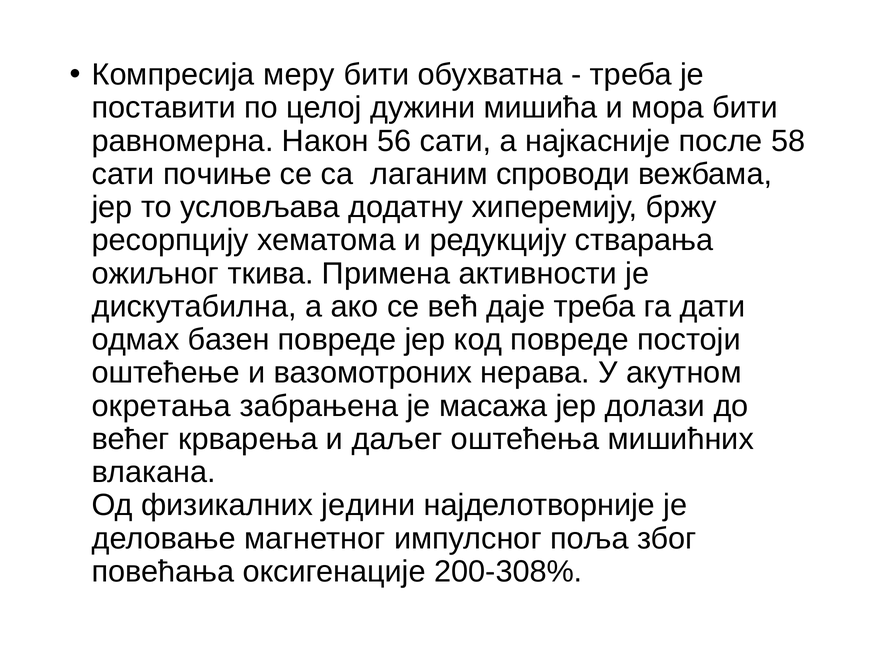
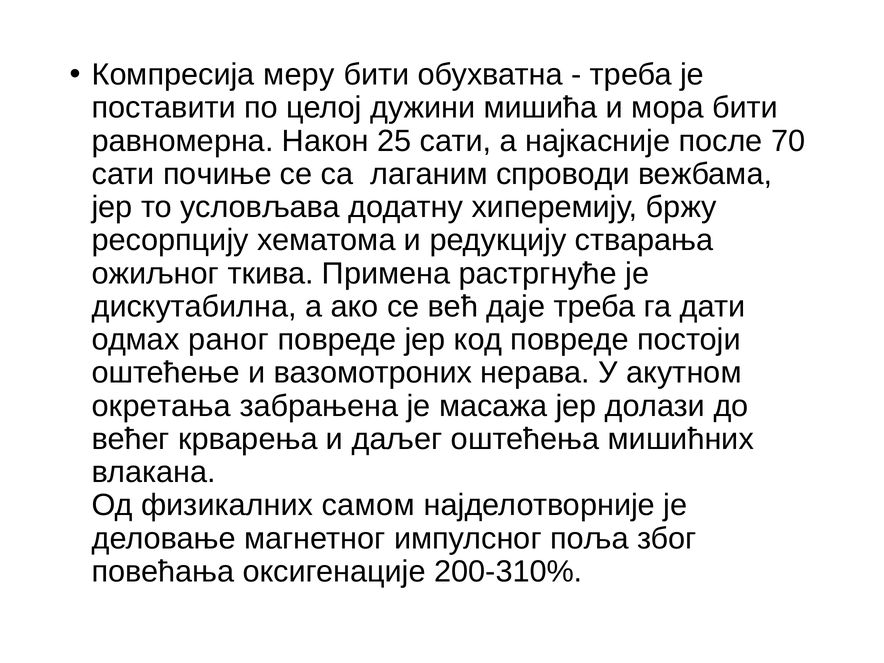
56: 56 -> 25
58: 58 -> 70
активности: активности -> растргнуће
базен: базен -> раног
једини: једини -> самом
200-308%: 200-308% -> 200-310%
